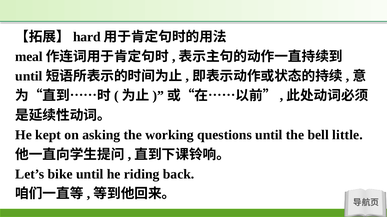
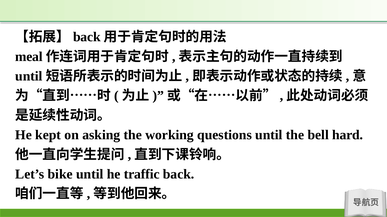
hard at (87, 37): hard -> back
little: little -> hard
riding: riding -> traffic
